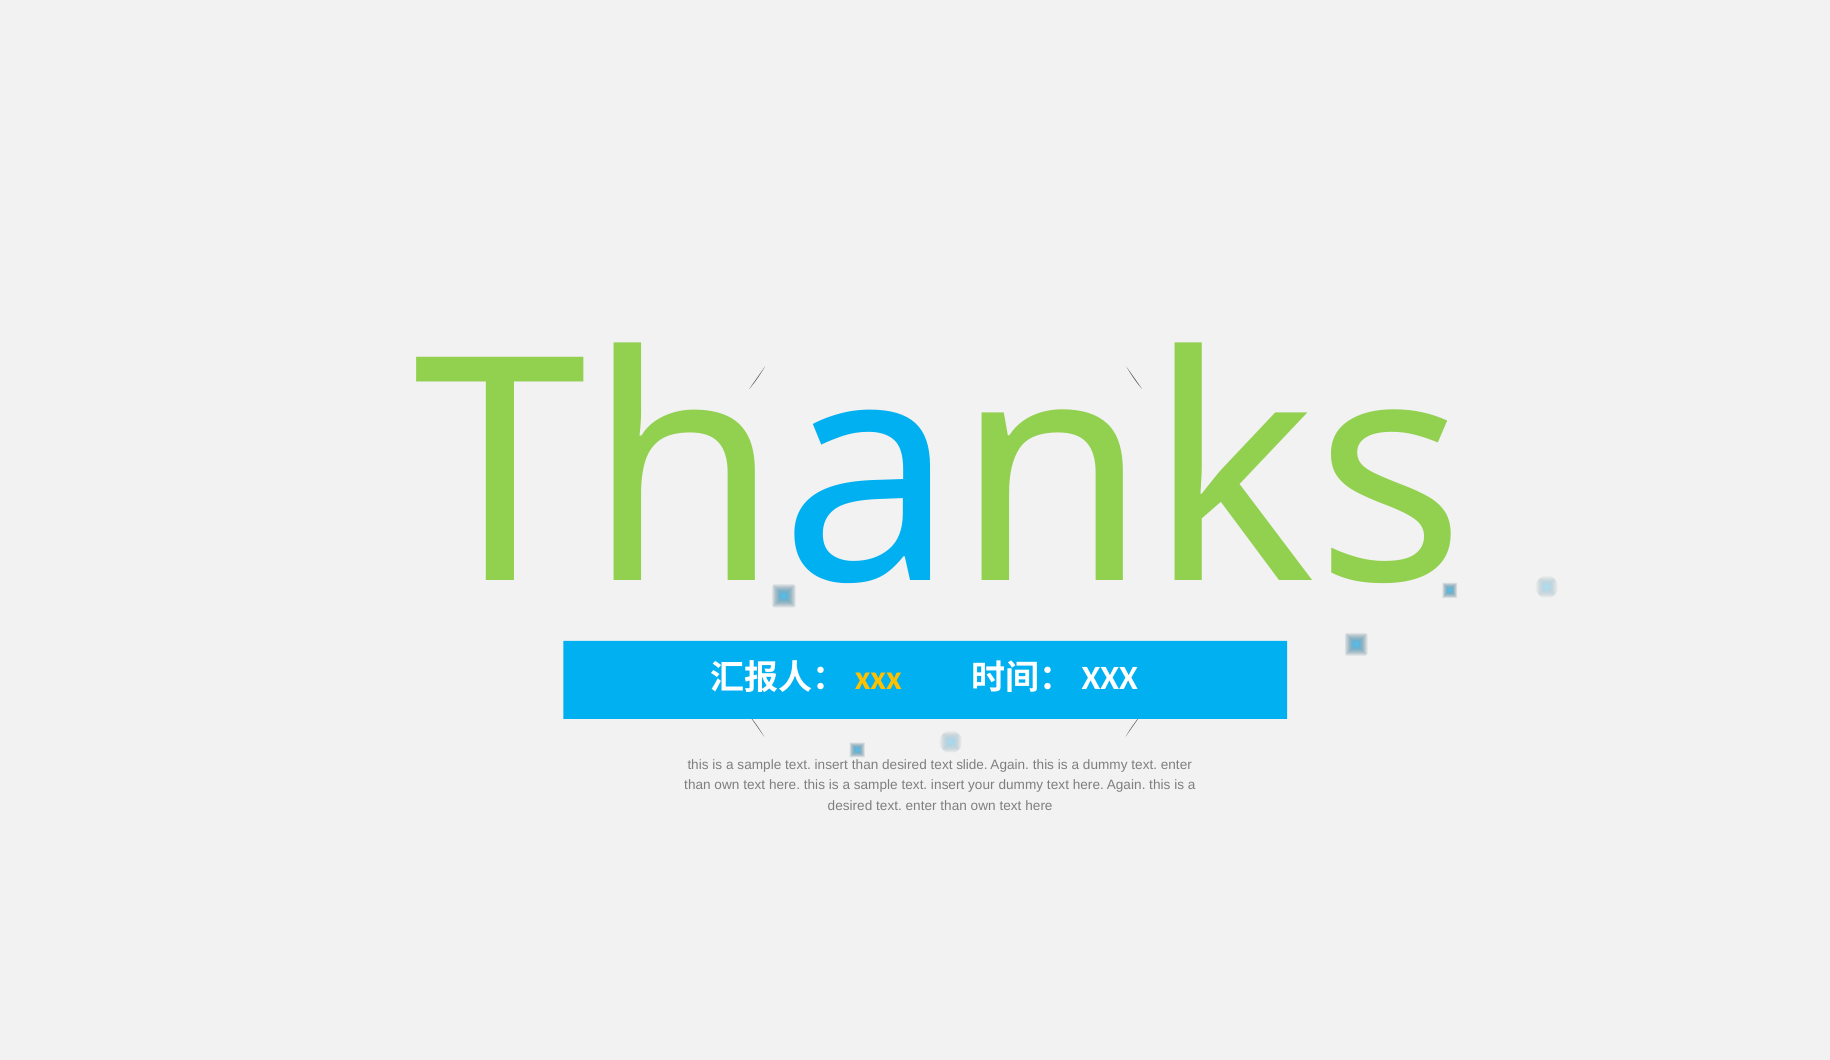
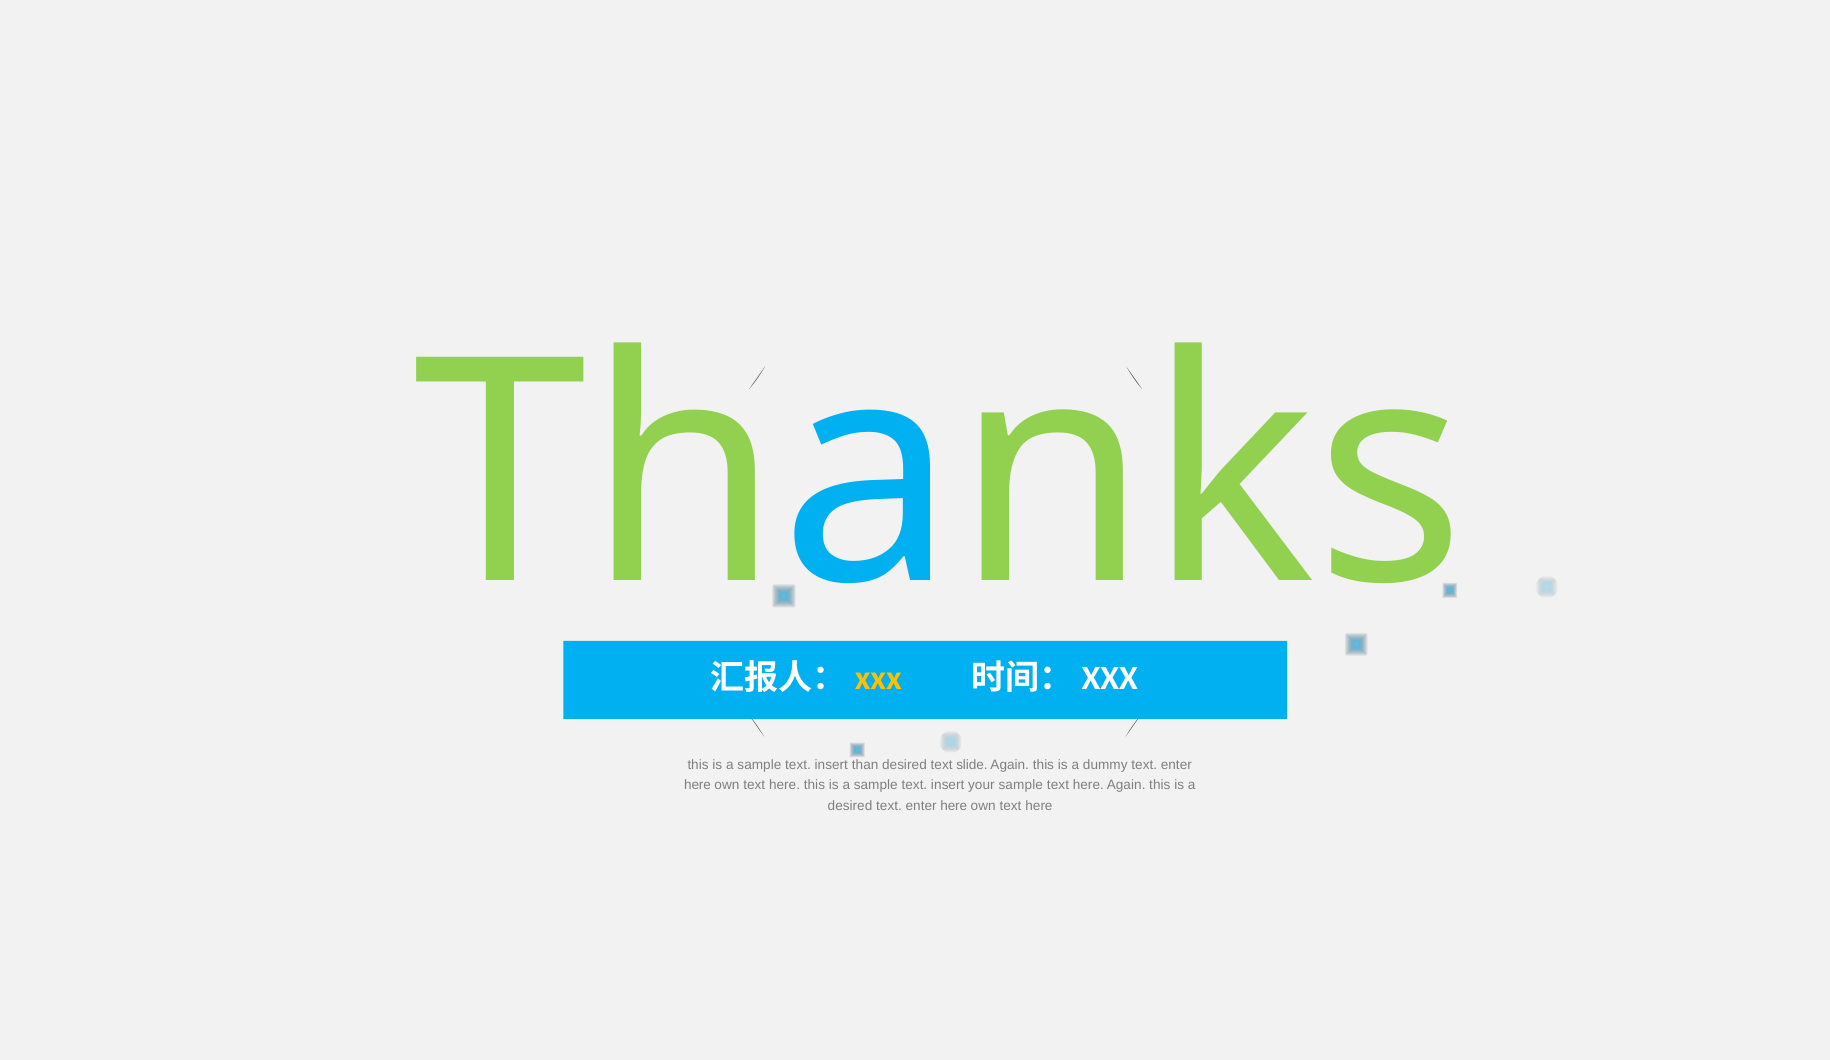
than at (697, 785): than -> here
your dummy: dummy -> sample
than at (954, 806): than -> here
